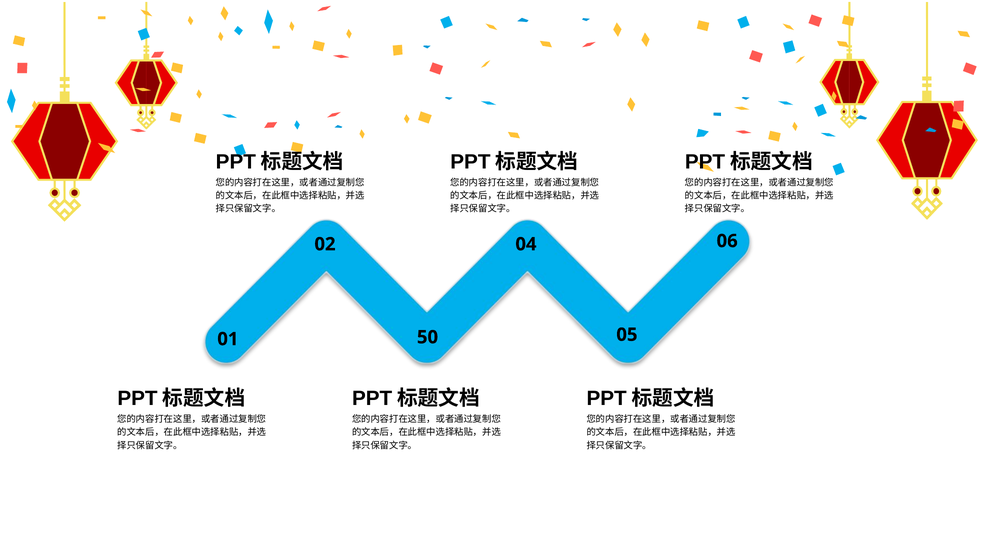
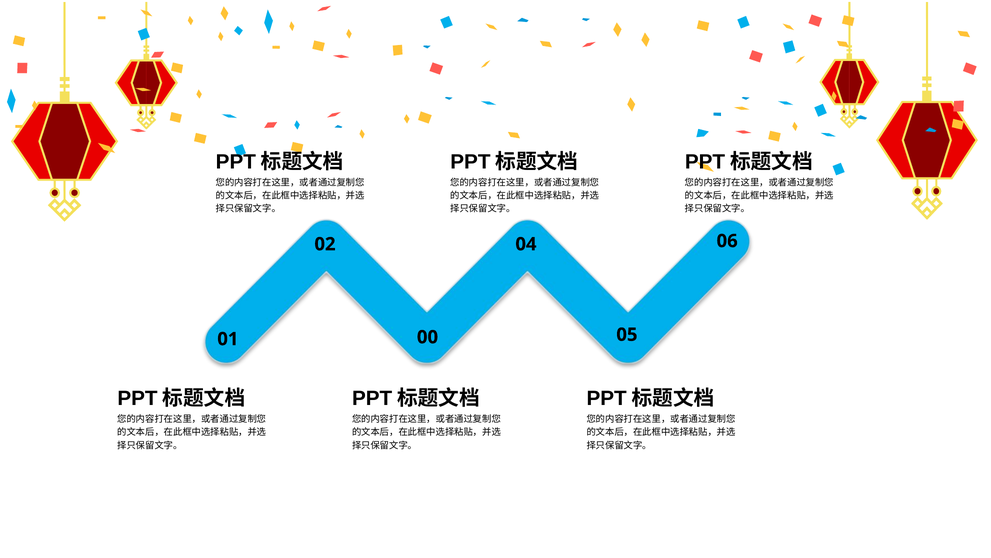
50: 50 -> 00
